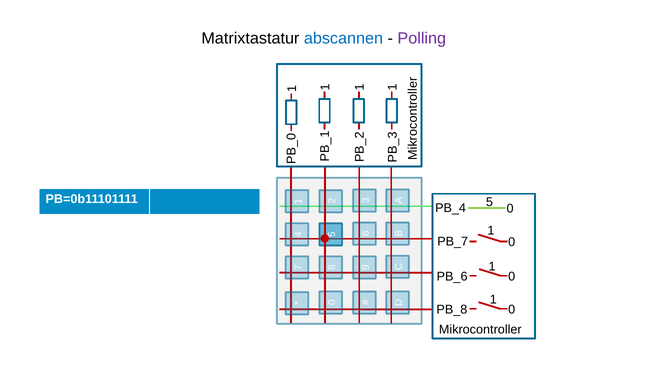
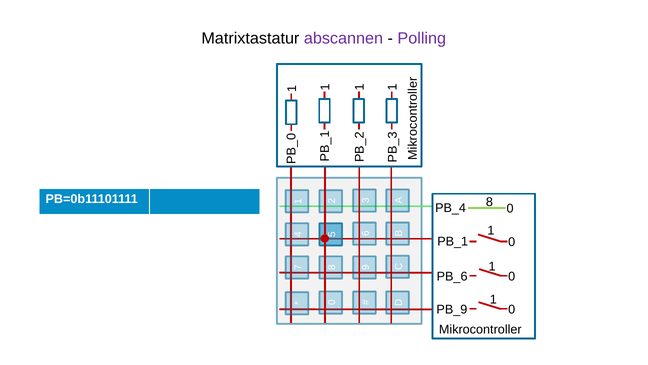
abscannen colour: blue -> purple
PB=0b11101111 5: 5 -> 8
PB_7: PB_7 -> PB_1
PB_8: PB_8 -> PB_9
